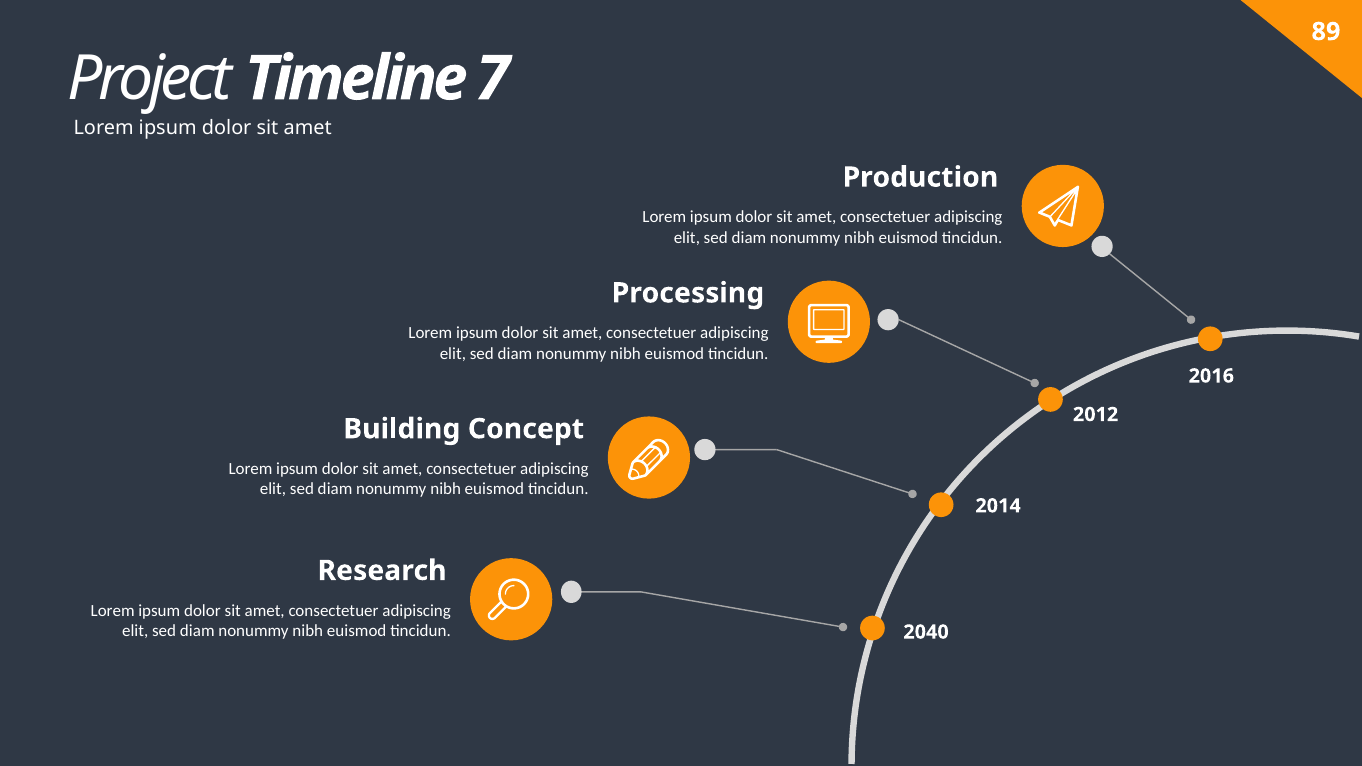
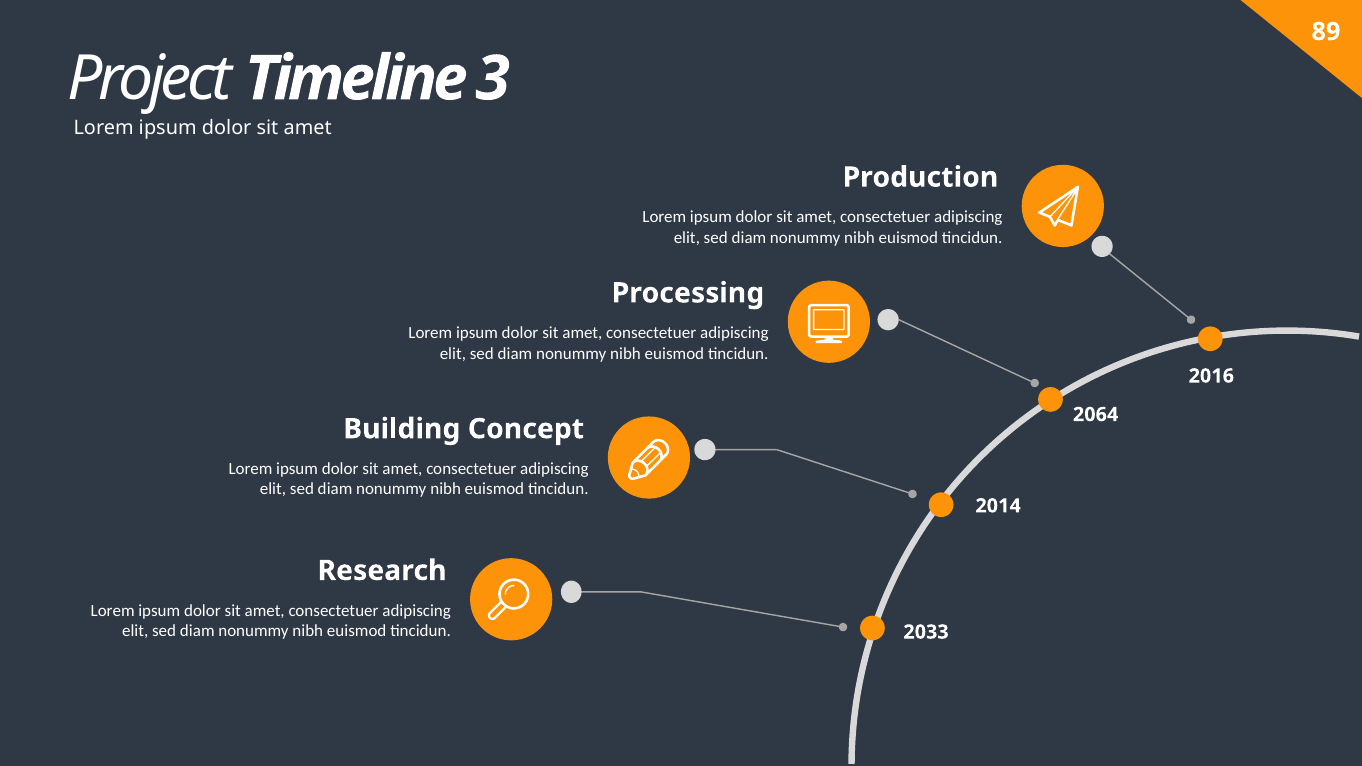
7: 7 -> 3
2012: 2012 -> 2064
2040: 2040 -> 2033
